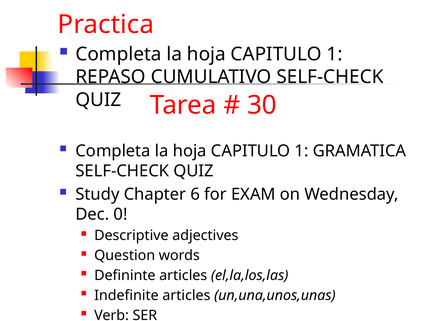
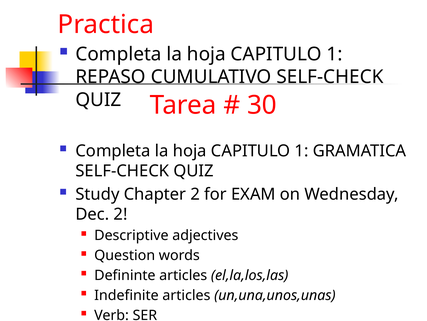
Chapter 6: 6 -> 2
Dec 0: 0 -> 2
